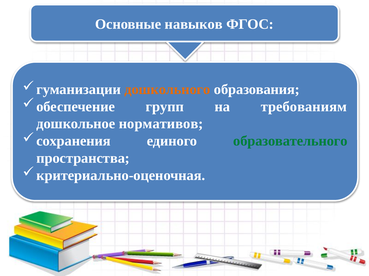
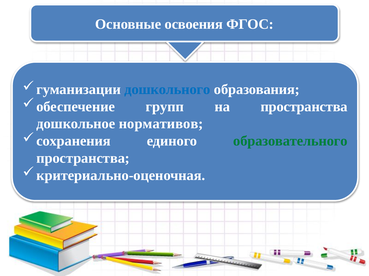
навыков: навыков -> освоения
дошкольного colour: orange -> blue
на требованиям: требованиям -> пространства
